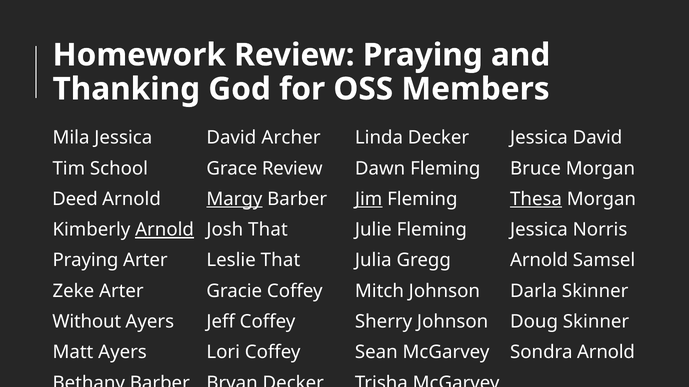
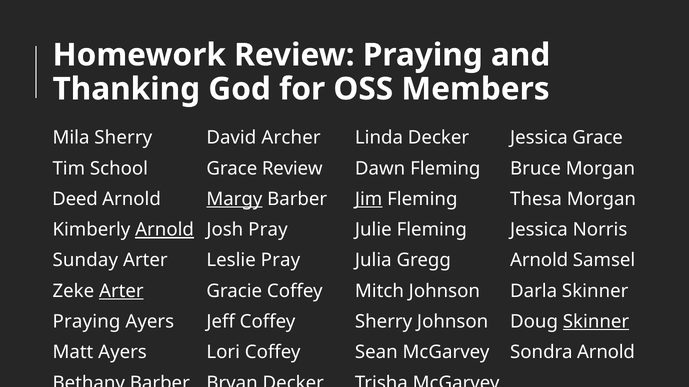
Mila Jessica: Jessica -> Sherry
Decker Jessica David: David -> Grace
Thesa underline: present -> none
Josh That: That -> Pray
Praying at (85, 261): Praying -> Sunday
Leslie That: That -> Pray
Arter at (121, 291) underline: none -> present
Without at (87, 322): Without -> Praying
Skinner at (596, 322) underline: none -> present
